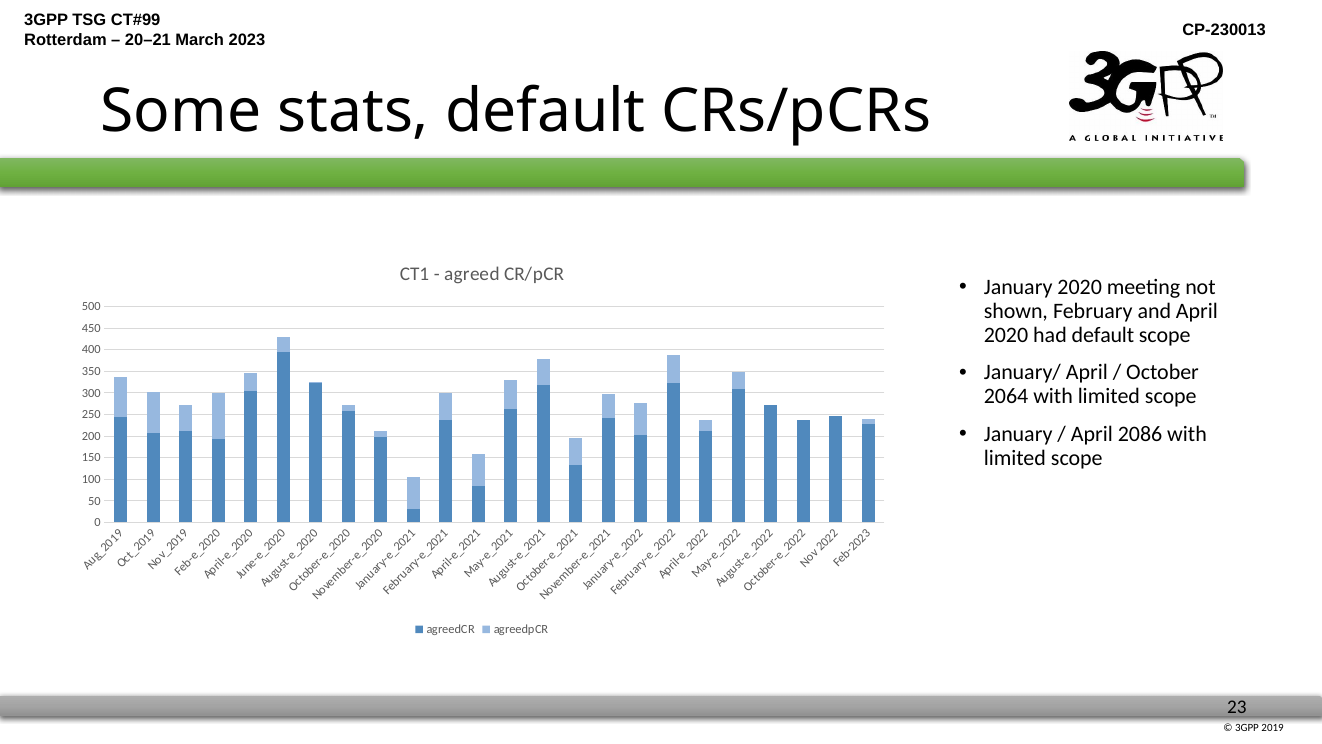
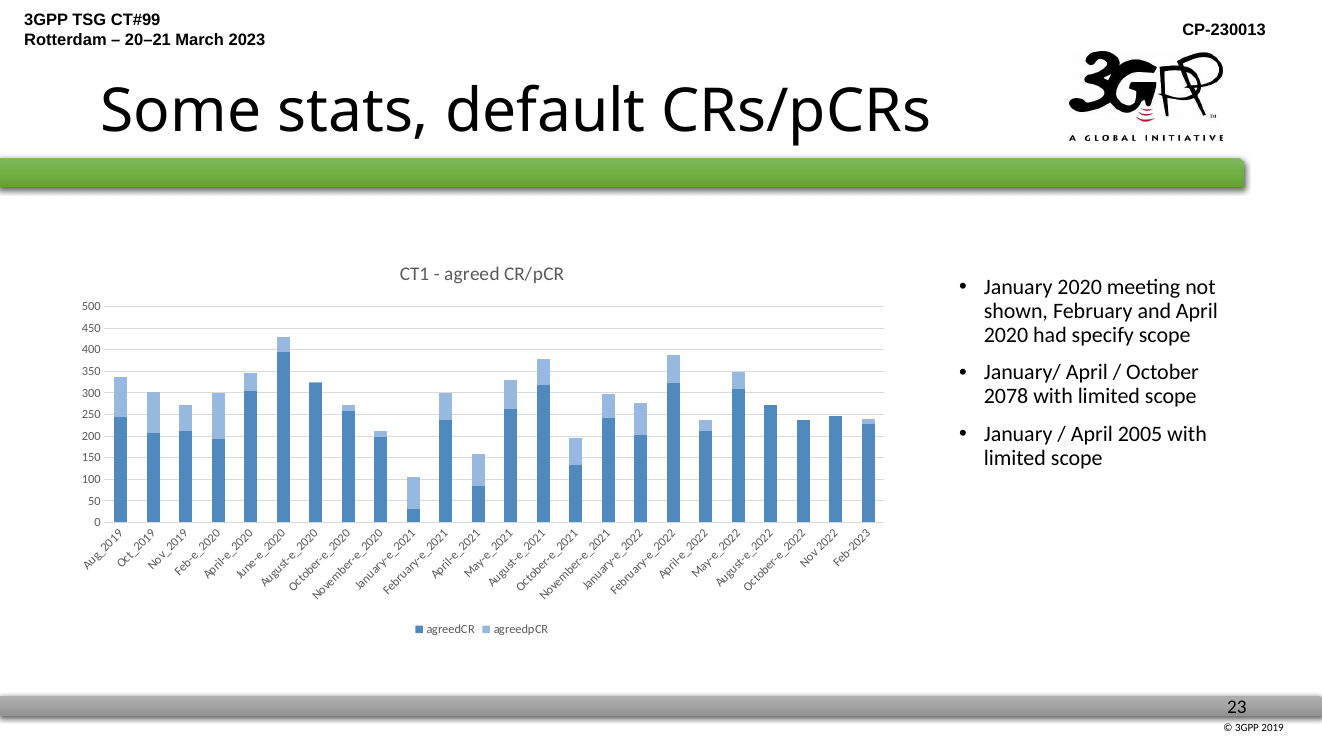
had default: default -> specify
2064: 2064 -> 2078
2086: 2086 -> 2005
